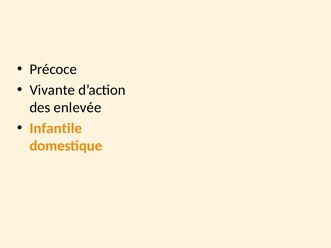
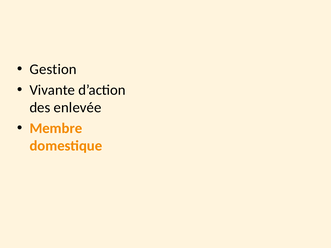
Précoce: Précoce -> Gestion
Infantile: Infantile -> Membre
